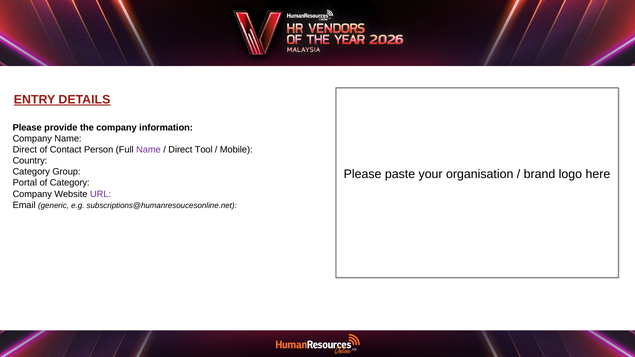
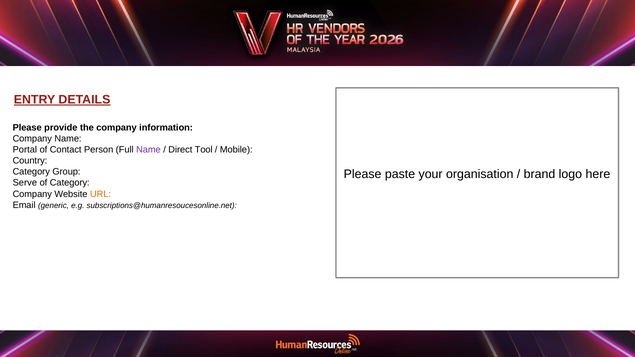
Direct at (25, 150): Direct -> Portal
Portal: Portal -> Serve
URL colour: purple -> orange
